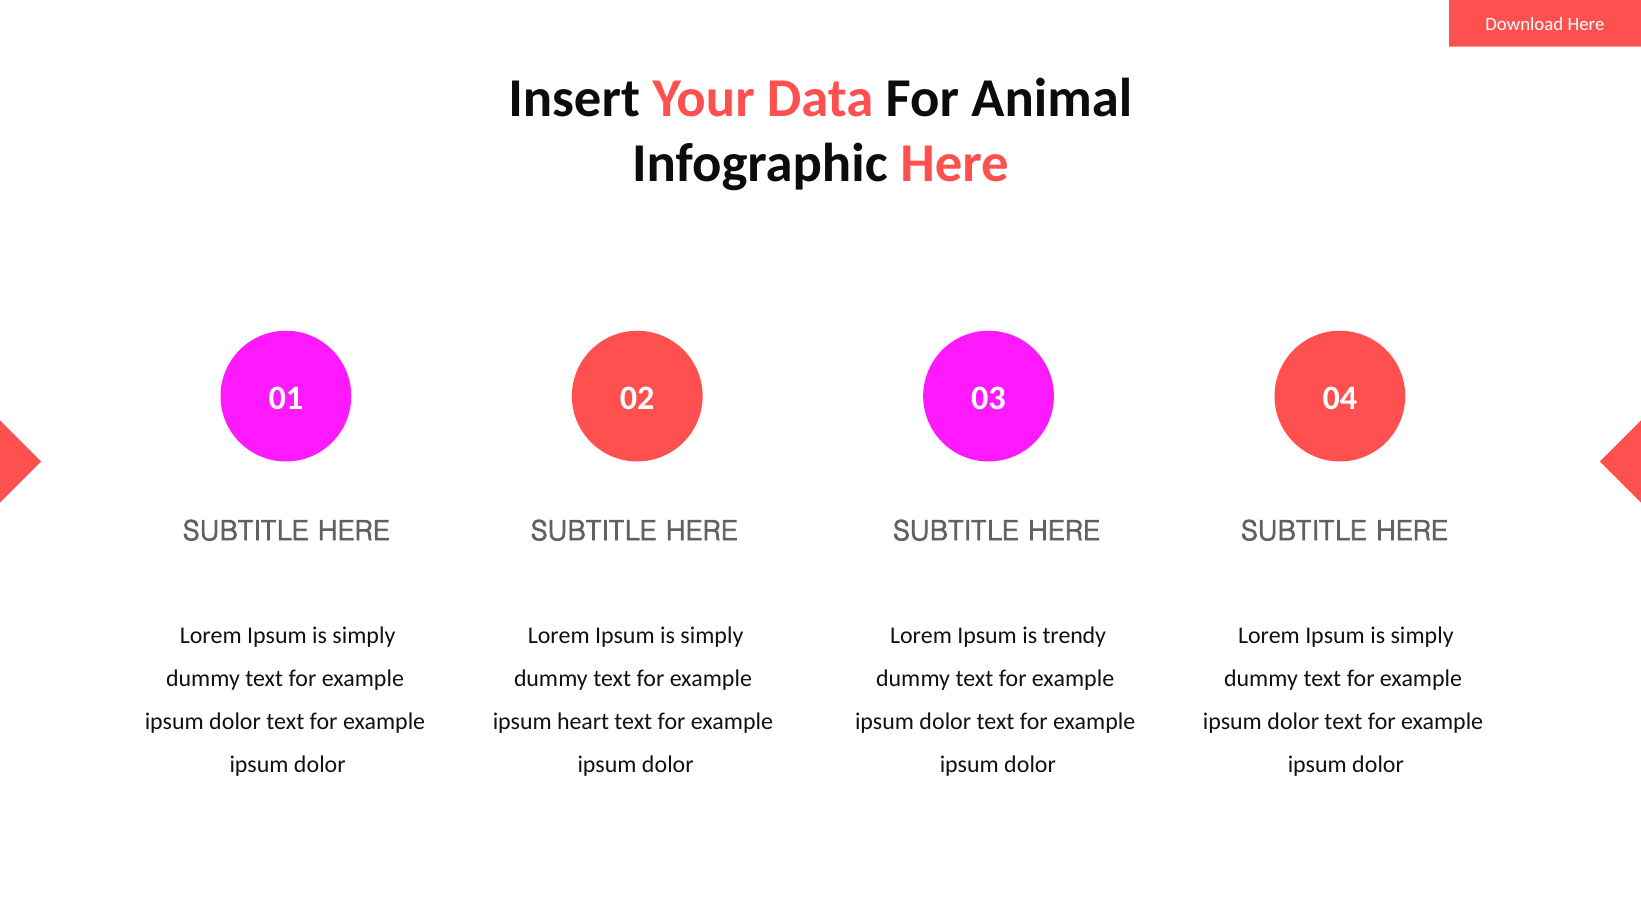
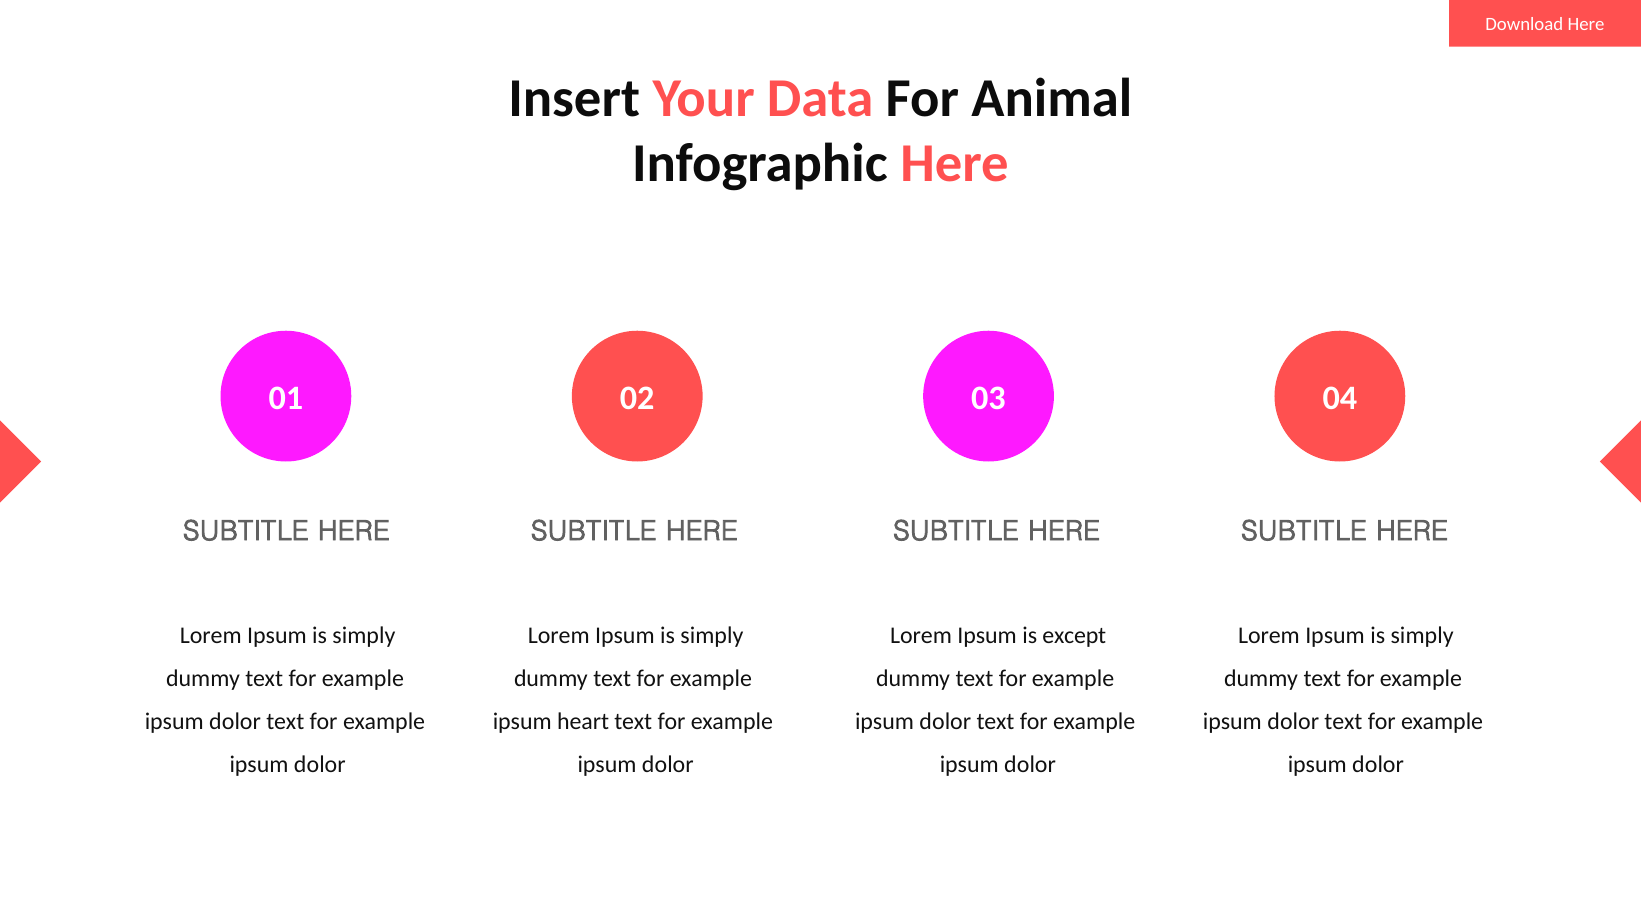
trendy: trendy -> except
